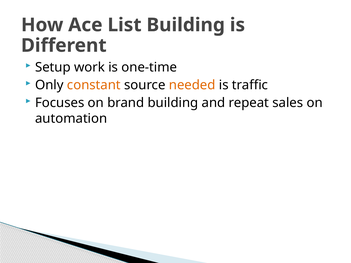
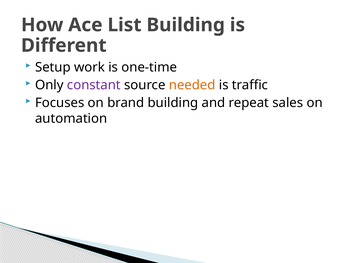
constant colour: orange -> purple
